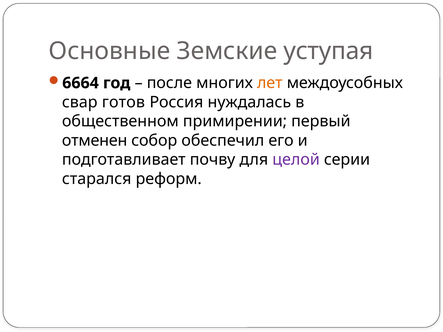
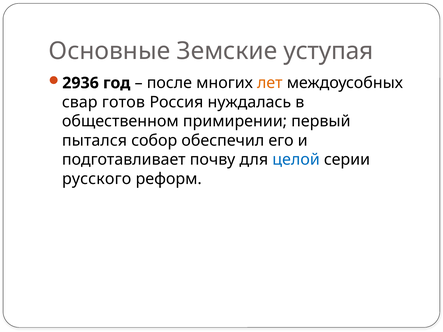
6664: 6664 -> 2936
отменен: отменен -> пытался
целой colour: purple -> blue
старался: старался -> русского
